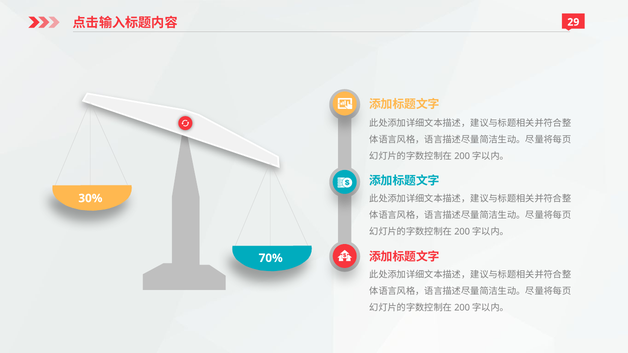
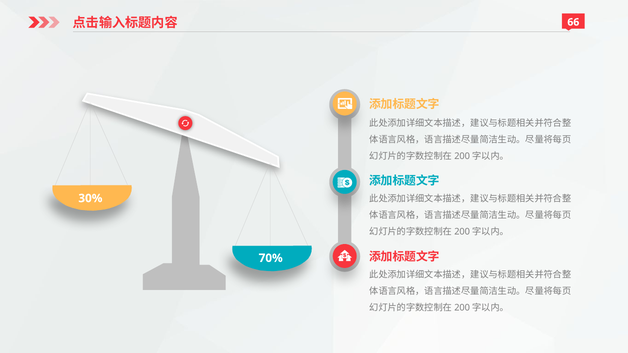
29: 29 -> 66
